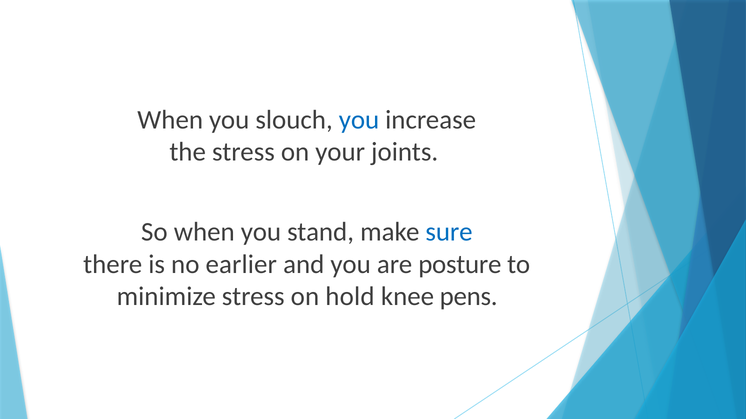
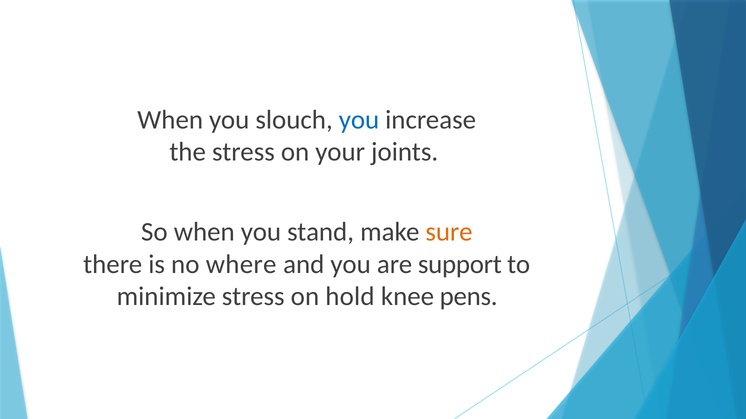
sure colour: blue -> orange
earlier: earlier -> where
posture: posture -> support
